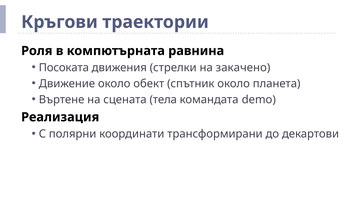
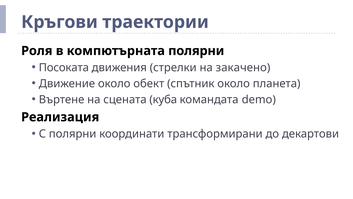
компютърната равнина: равнина -> полярни
тела: тела -> куба
